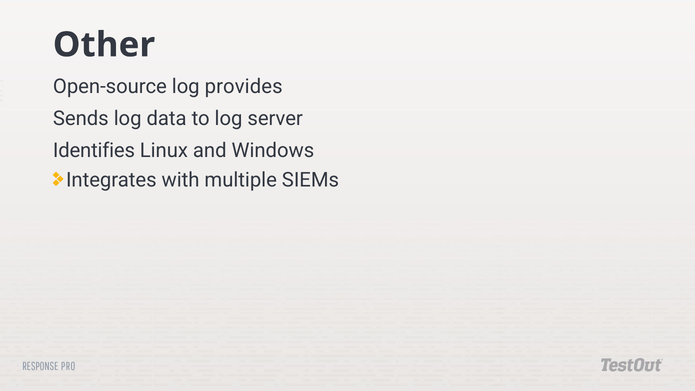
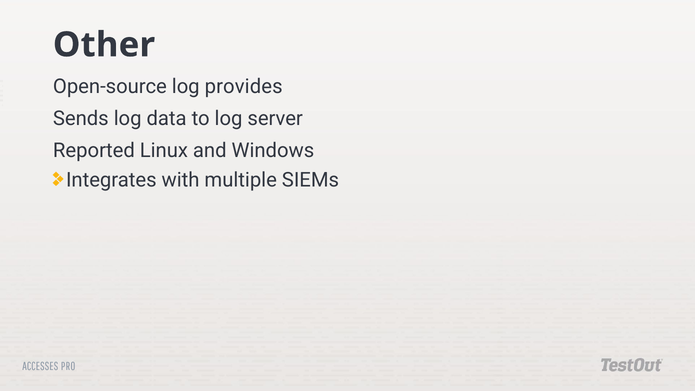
Identifies: Identifies -> Reported
RESPONSE: RESPONSE -> ACCESSES
